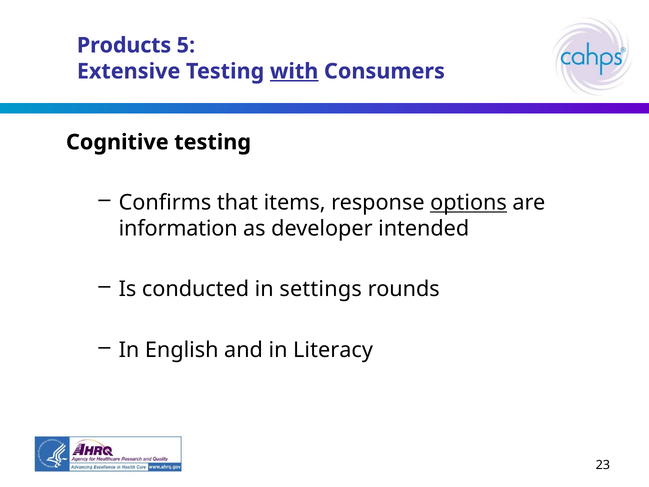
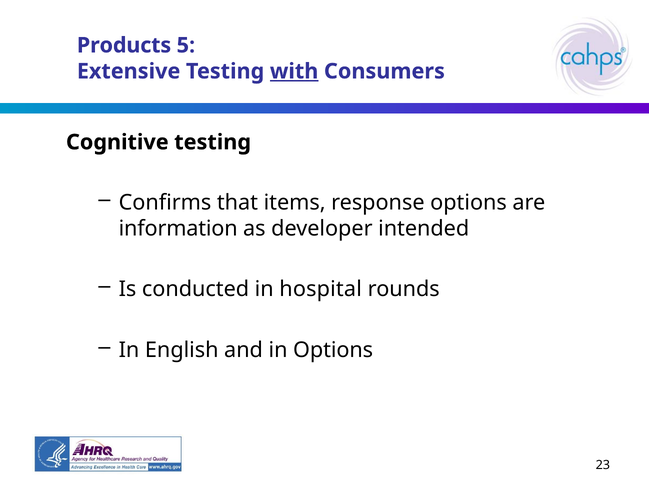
options at (469, 203) underline: present -> none
settings: settings -> hospital
in Literacy: Literacy -> Options
